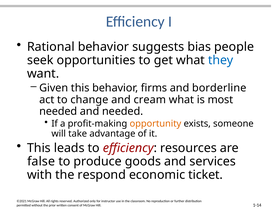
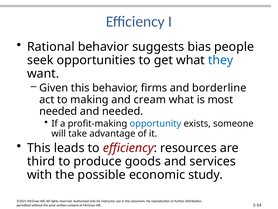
change: change -> making
opportunity colour: orange -> blue
false: false -> third
respond: respond -> possible
ticket: ticket -> study
